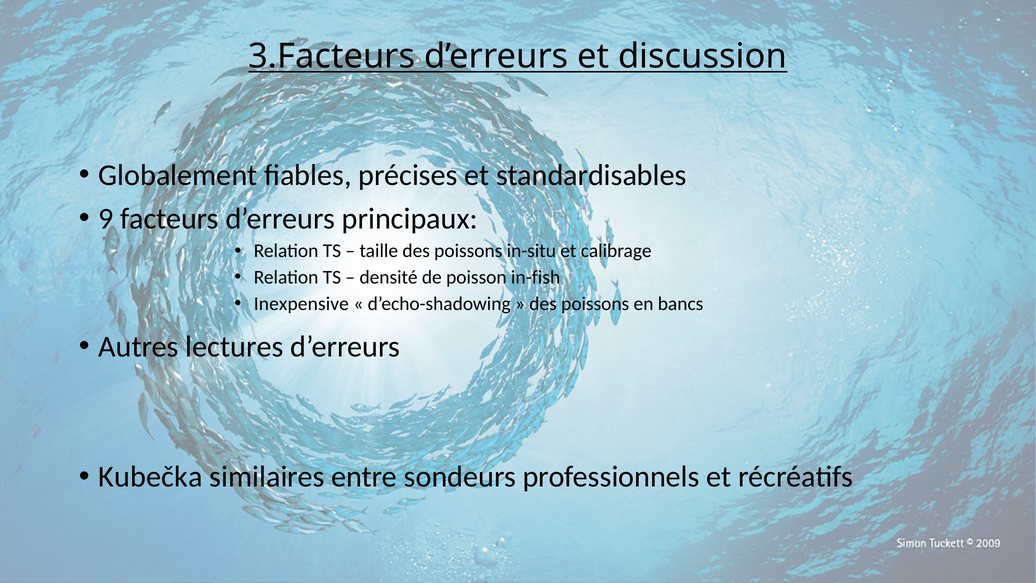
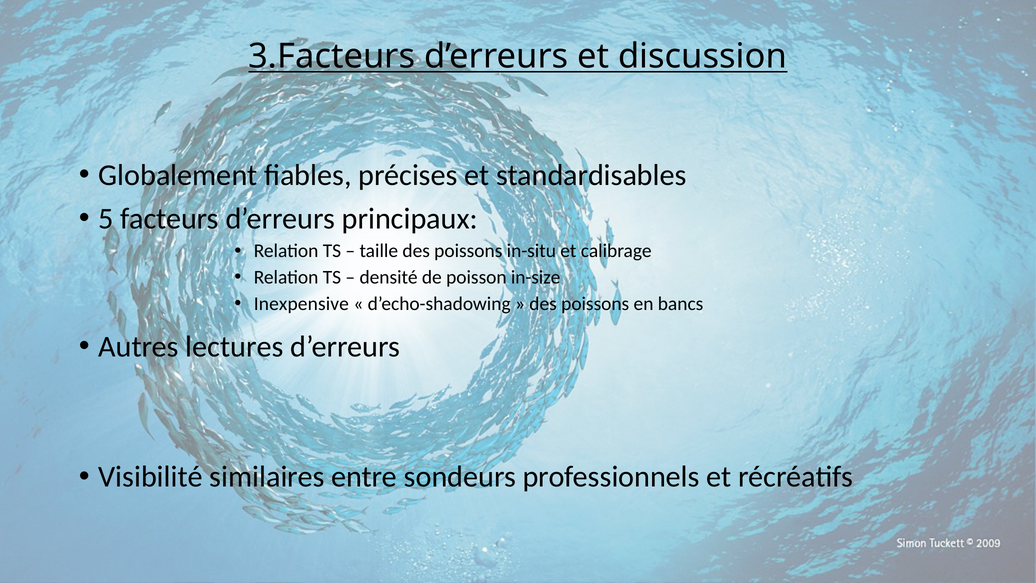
9: 9 -> 5
in-fish: in-fish -> in-size
Kubečka: Kubečka -> Visibilité
